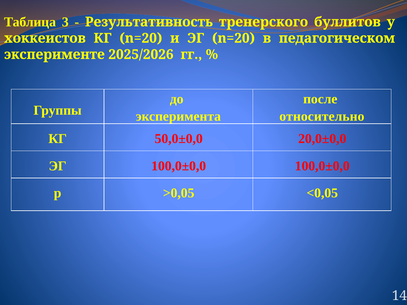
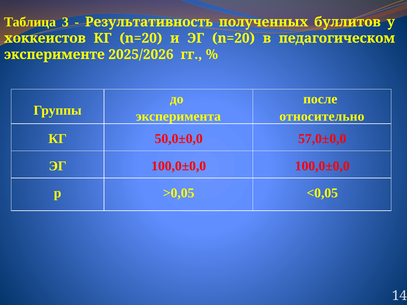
тренерского: тренерского -> полученных
20,0±0,0: 20,0±0,0 -> 57,0±0,0
